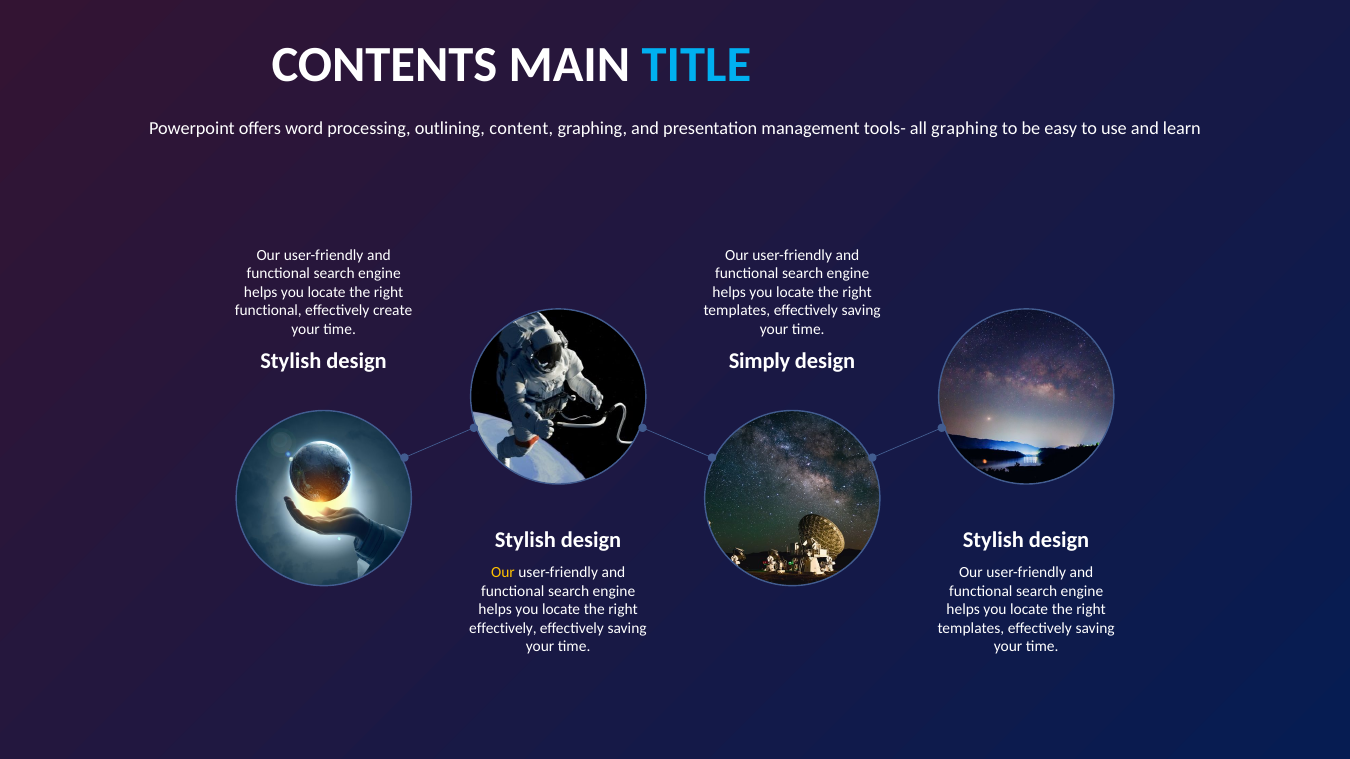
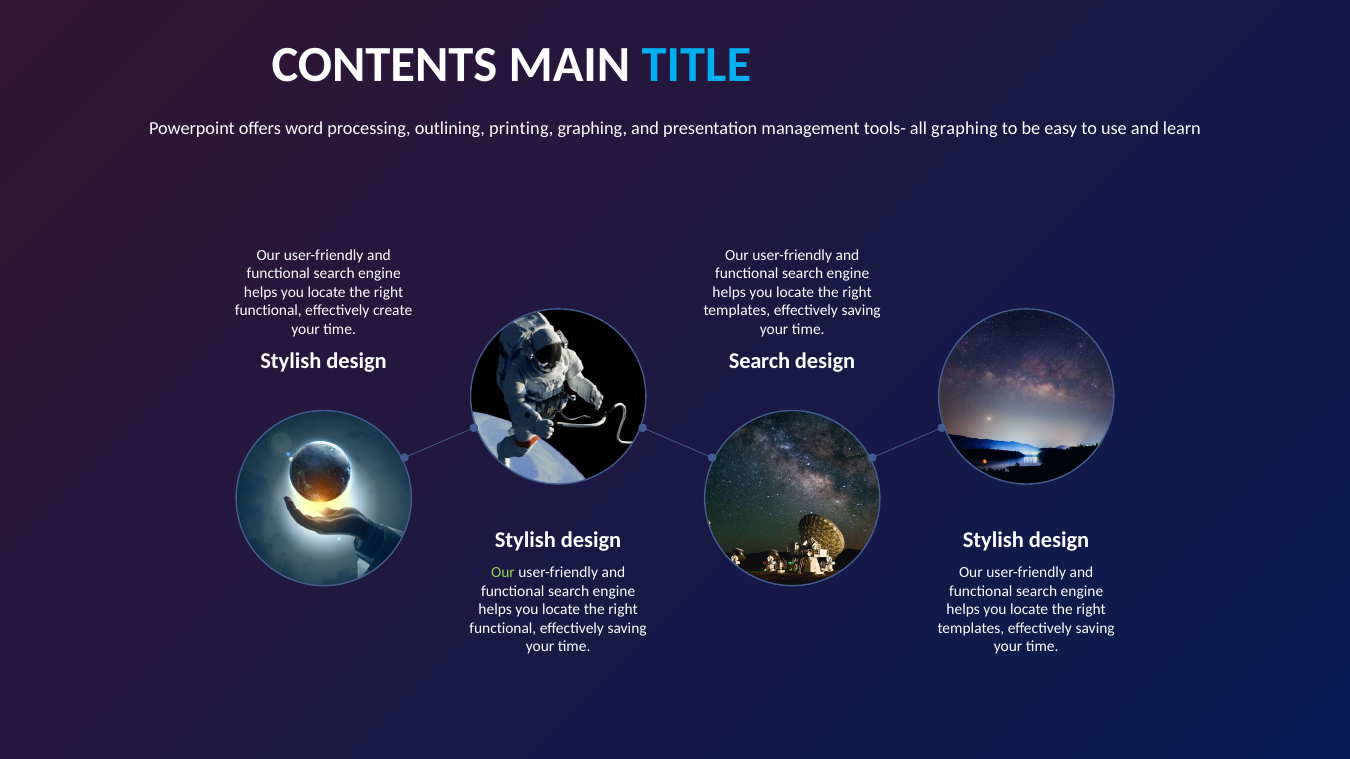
content: content -> printing
Simply at (760, 361): Simply -> Search
Our at (503, 573) colour: yellow -> light green
effectively at (503, 628): effectively -> functional
